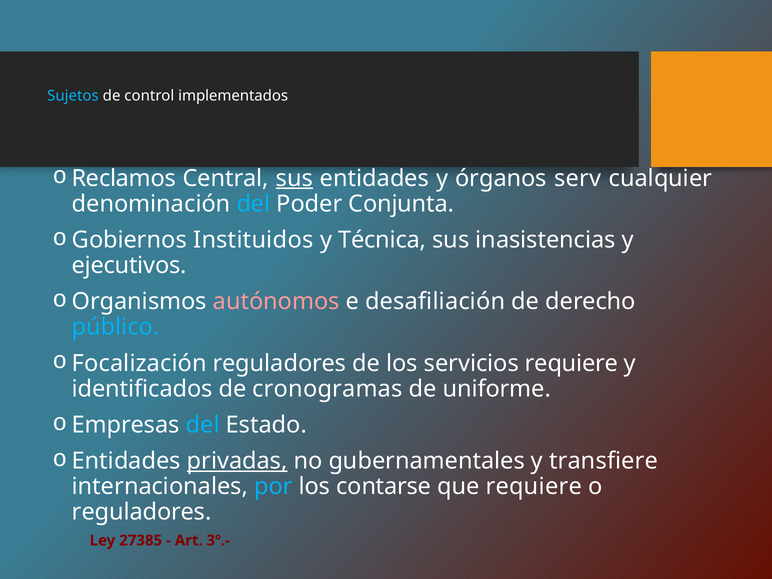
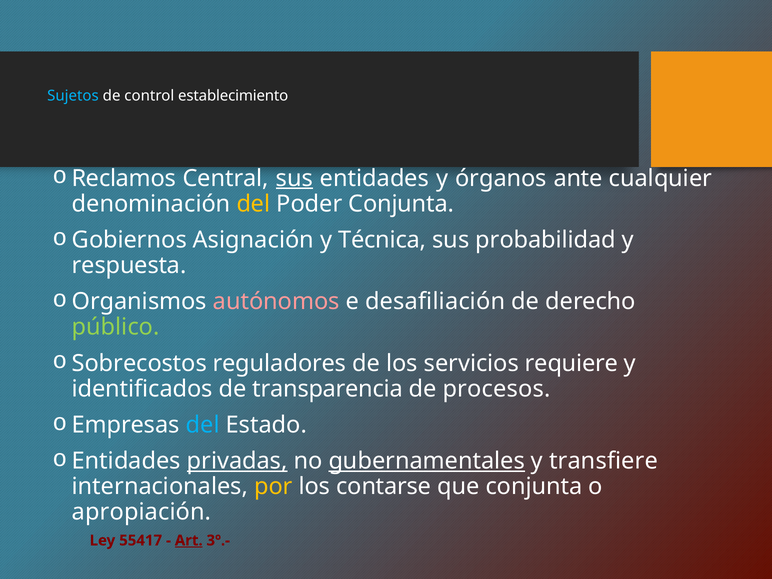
implementados: implementados -> establecimiento
serv: serv -> ante
del at (253, 204) colour: light blue -> yellow
Instituidos: Instituidos -> Asignación
inasistencias: inasistencias -> probabilidad
ejecutivos: ejecutivos -> respuesta
público colour: light blue -> light green
Focalización: Focalización -> Sobrecostos
cronogramas: cronogramas -> transparencia
uniforme: uniforme -> procesos
gubernamentales underline: none -> present
por colour: light blue -> yellow
que requiere: requiere -> conjunta
reguladores at (142, 512): reguladores -> apropiación
27385: 27385 -> 55417
Art underline: none -> present
